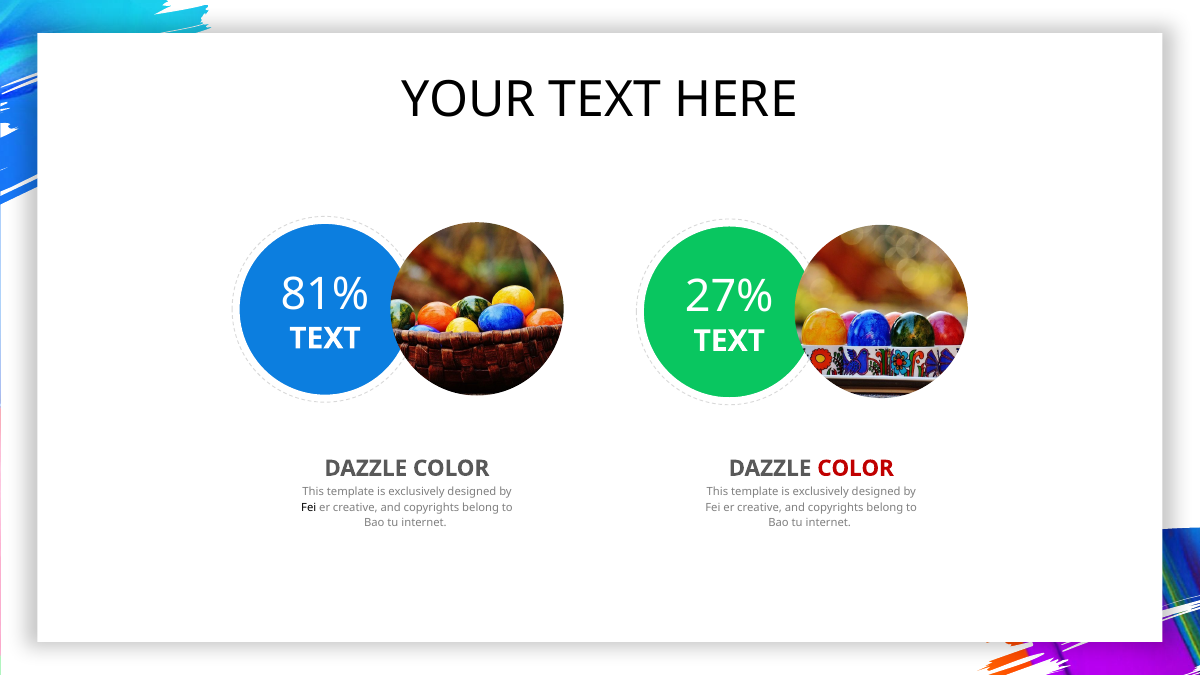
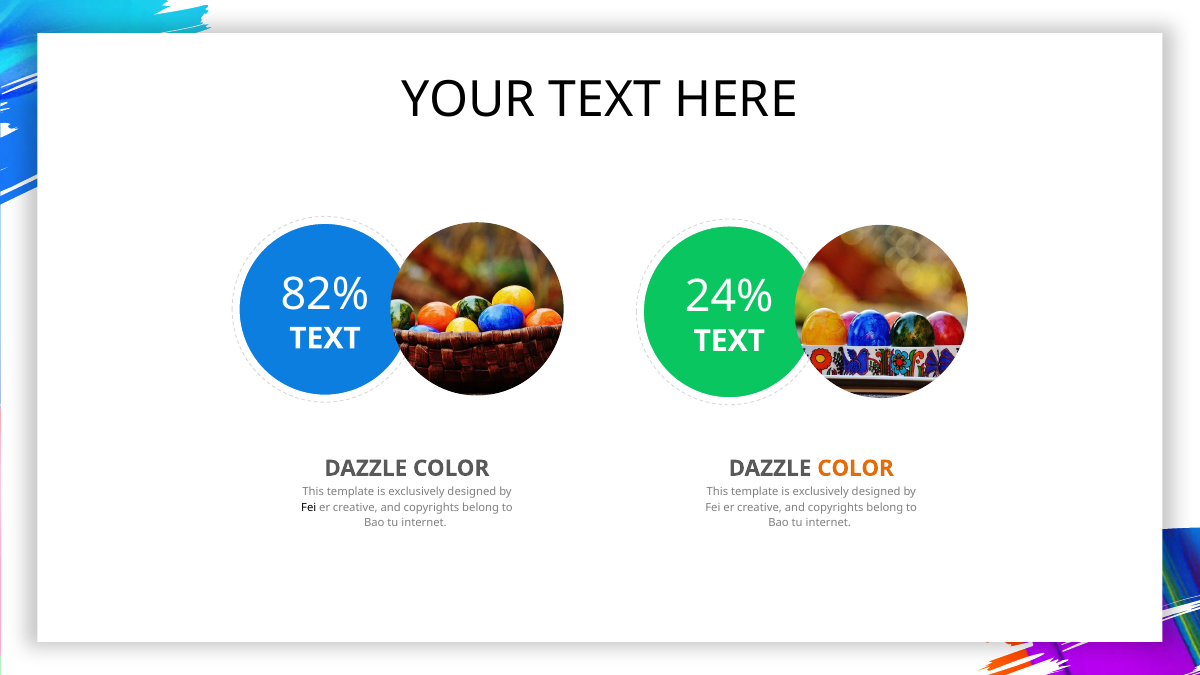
81%: 81% -> 82%
27%: 27% -> 24%
COLOR at (855, 468) colour: red -> orange
